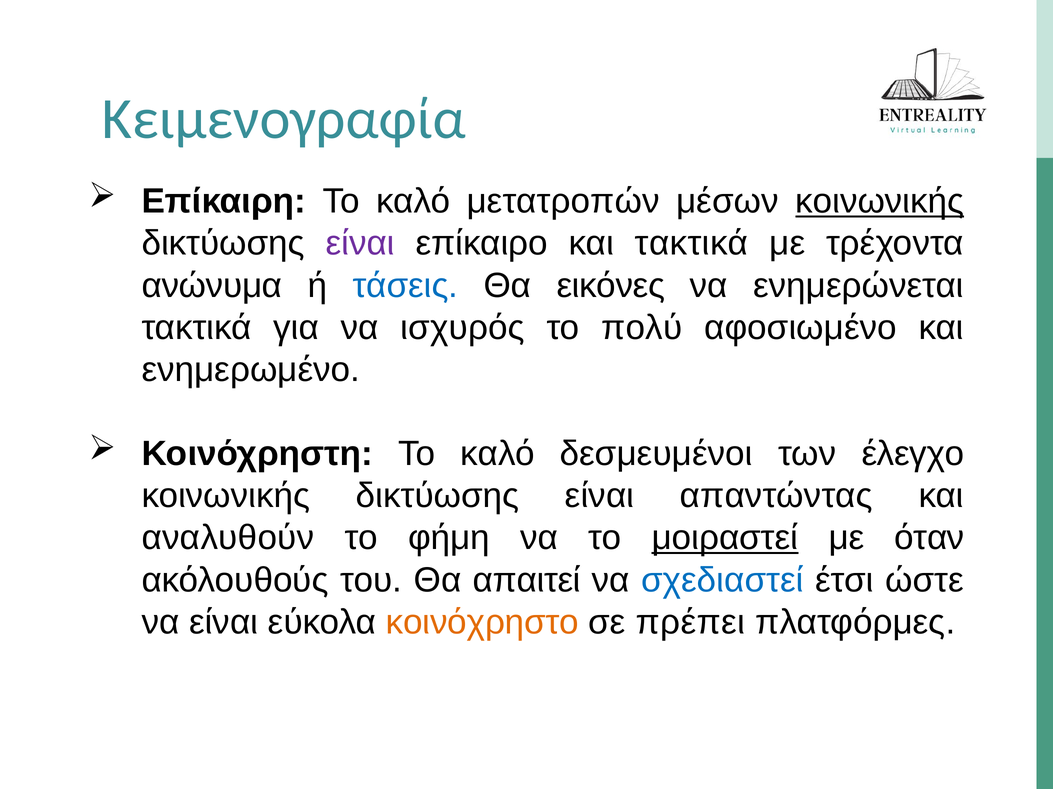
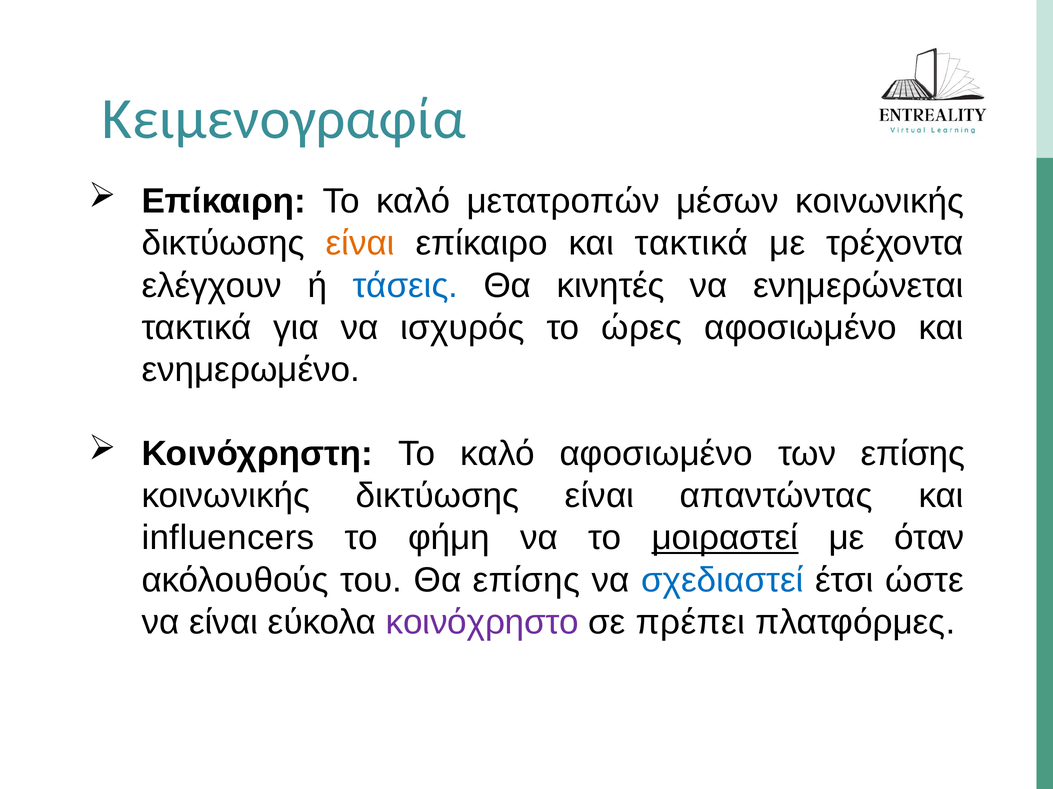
κοινωνικής at (880, 201) underline: present -> none
είναι at (360, 244) colour: purple -> orange
ανώνυμα: ανώνυμα -> ελέγχουν
εικόνες: εικόνες -> κινητές
πολύ: πολύ -> ώρες
καλό δεσμευμένοι: δεσμευμένοι -> αφοσιωμένο
των έλεγχο: έλεγχο -> επίσης
αναλυθούν: αναλυθούν -> influencers
Θα απαιτεί: απαιτεί -> επίσης
κοινόχρηστο colour: orange -> purple
